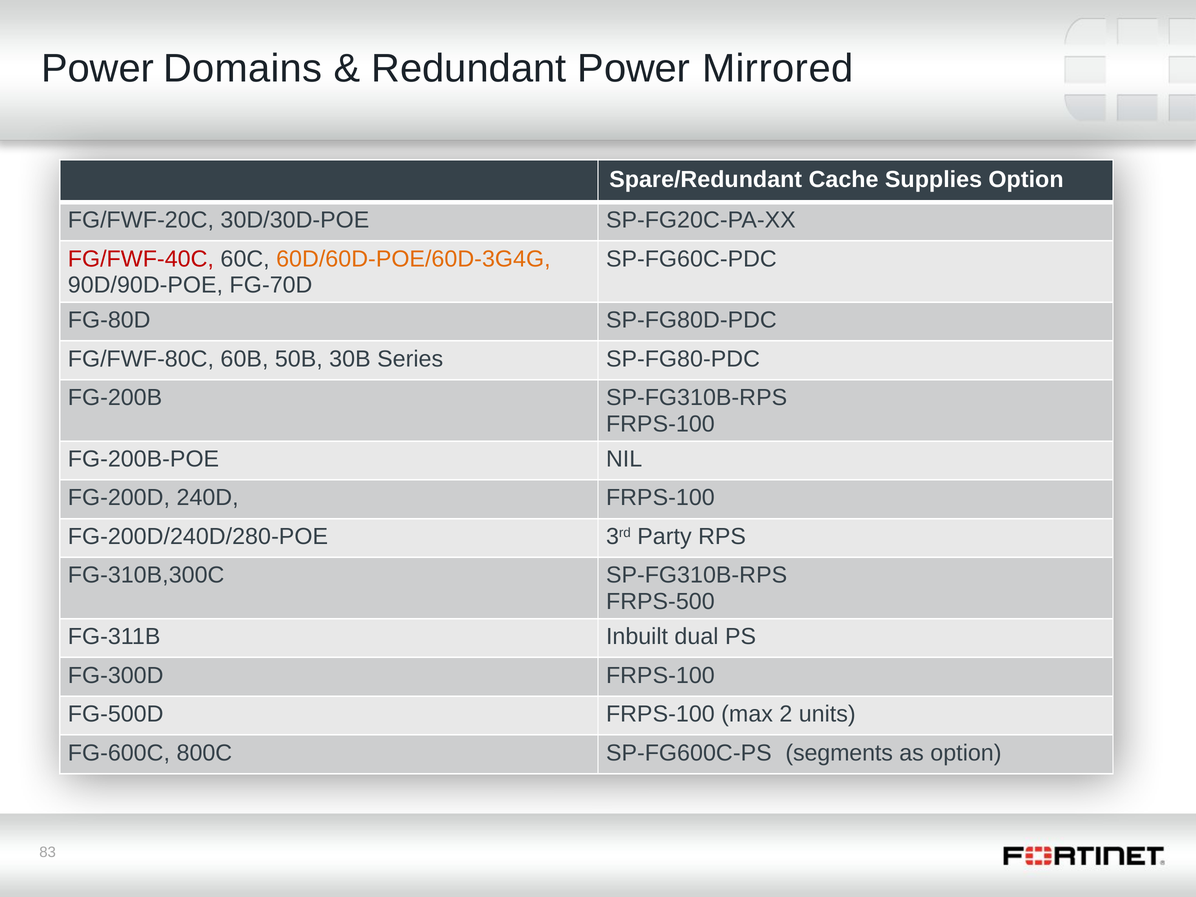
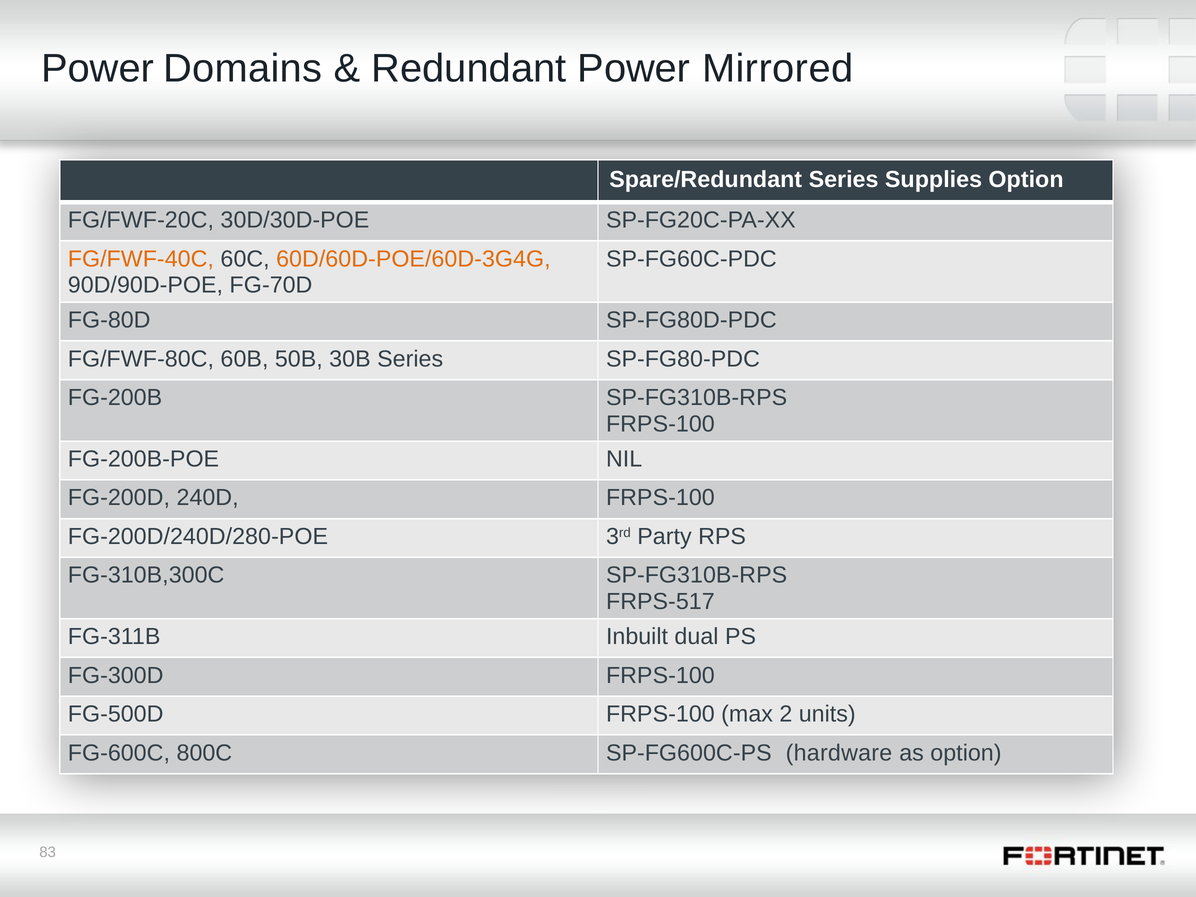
Spare/Redundant Cache: Cache -> Series
FG/FWF-40C colour: red -> orange
FRPS-500: FRPS-500 -> FRPS-517
segments: segments -> hardware
